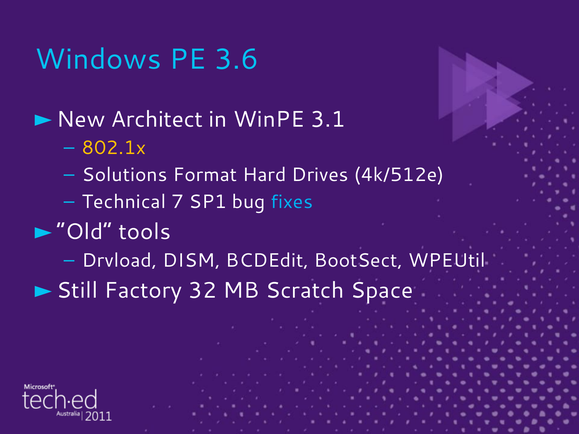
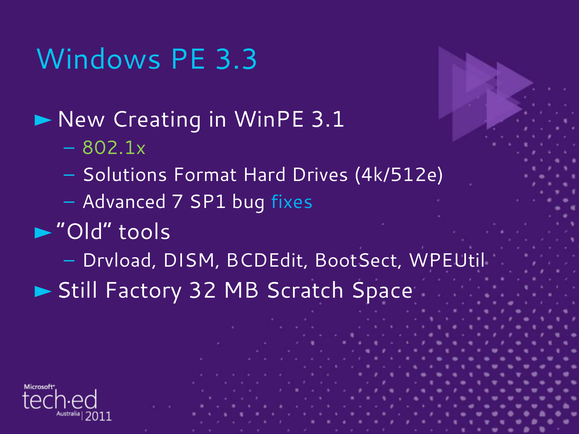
3.6: 3.6 -> 3.3
Architect: Architect -> Creating
802.1x colour: yellow -> light green
Technical: Technical -> Advanced
